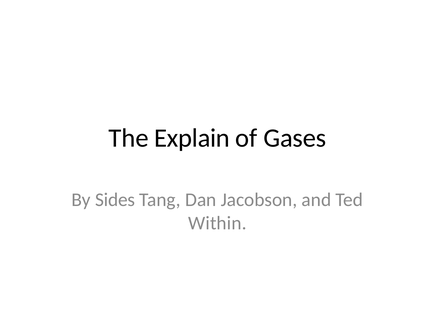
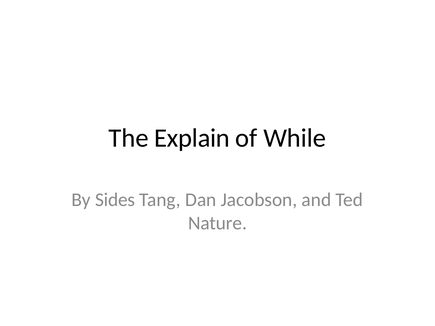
Gases: Gases -> While
Within: Within -> Nature
